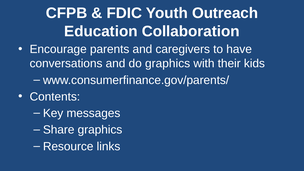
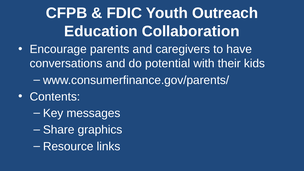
do graphics: graphics -> potential
